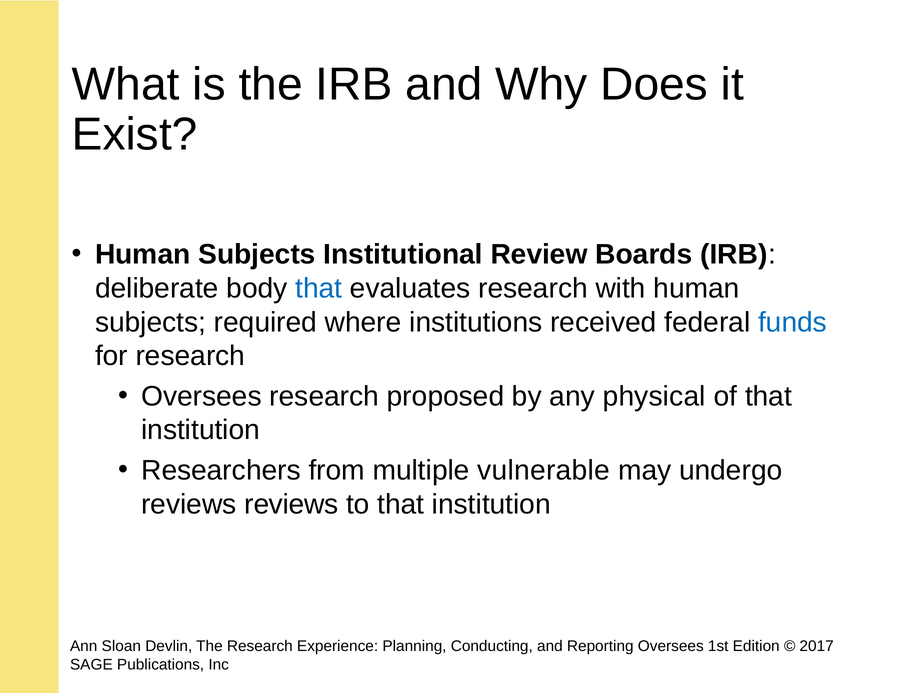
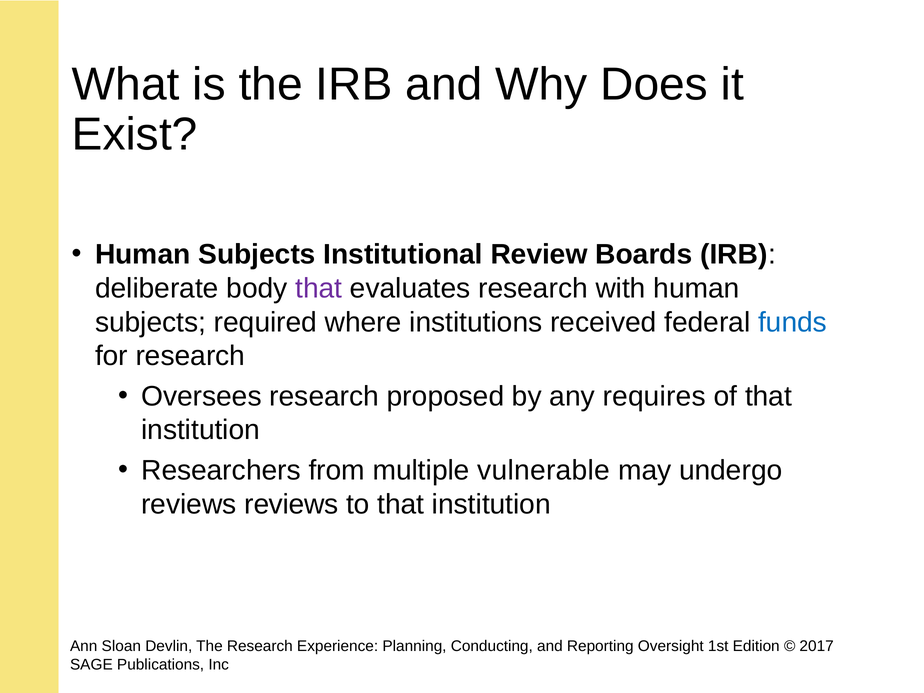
that at (319, 288) colour: blue -> purple
physical: physical -> requires
Oversees at (671, 646): Oversees -> Oversight
